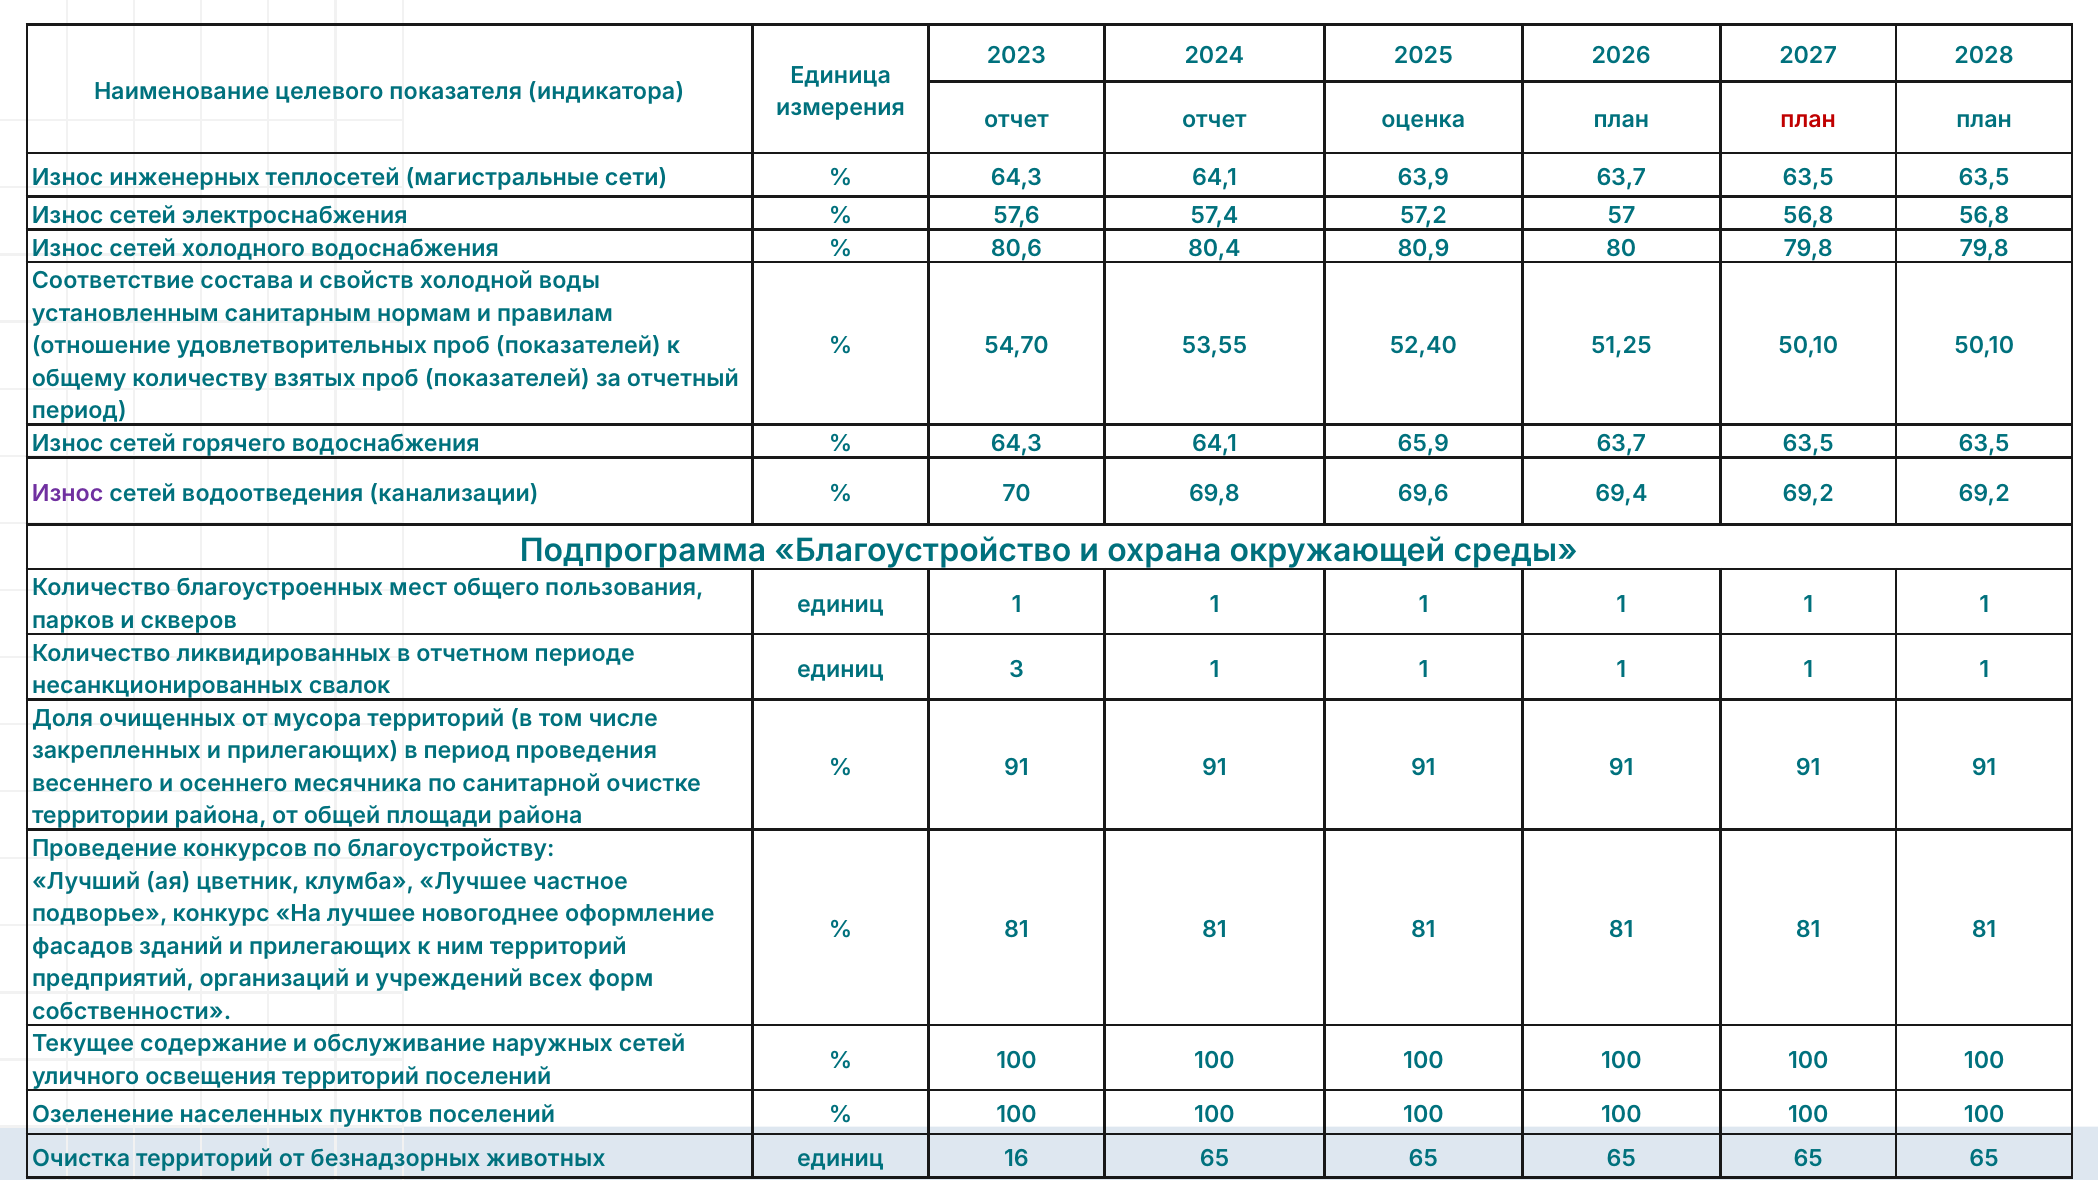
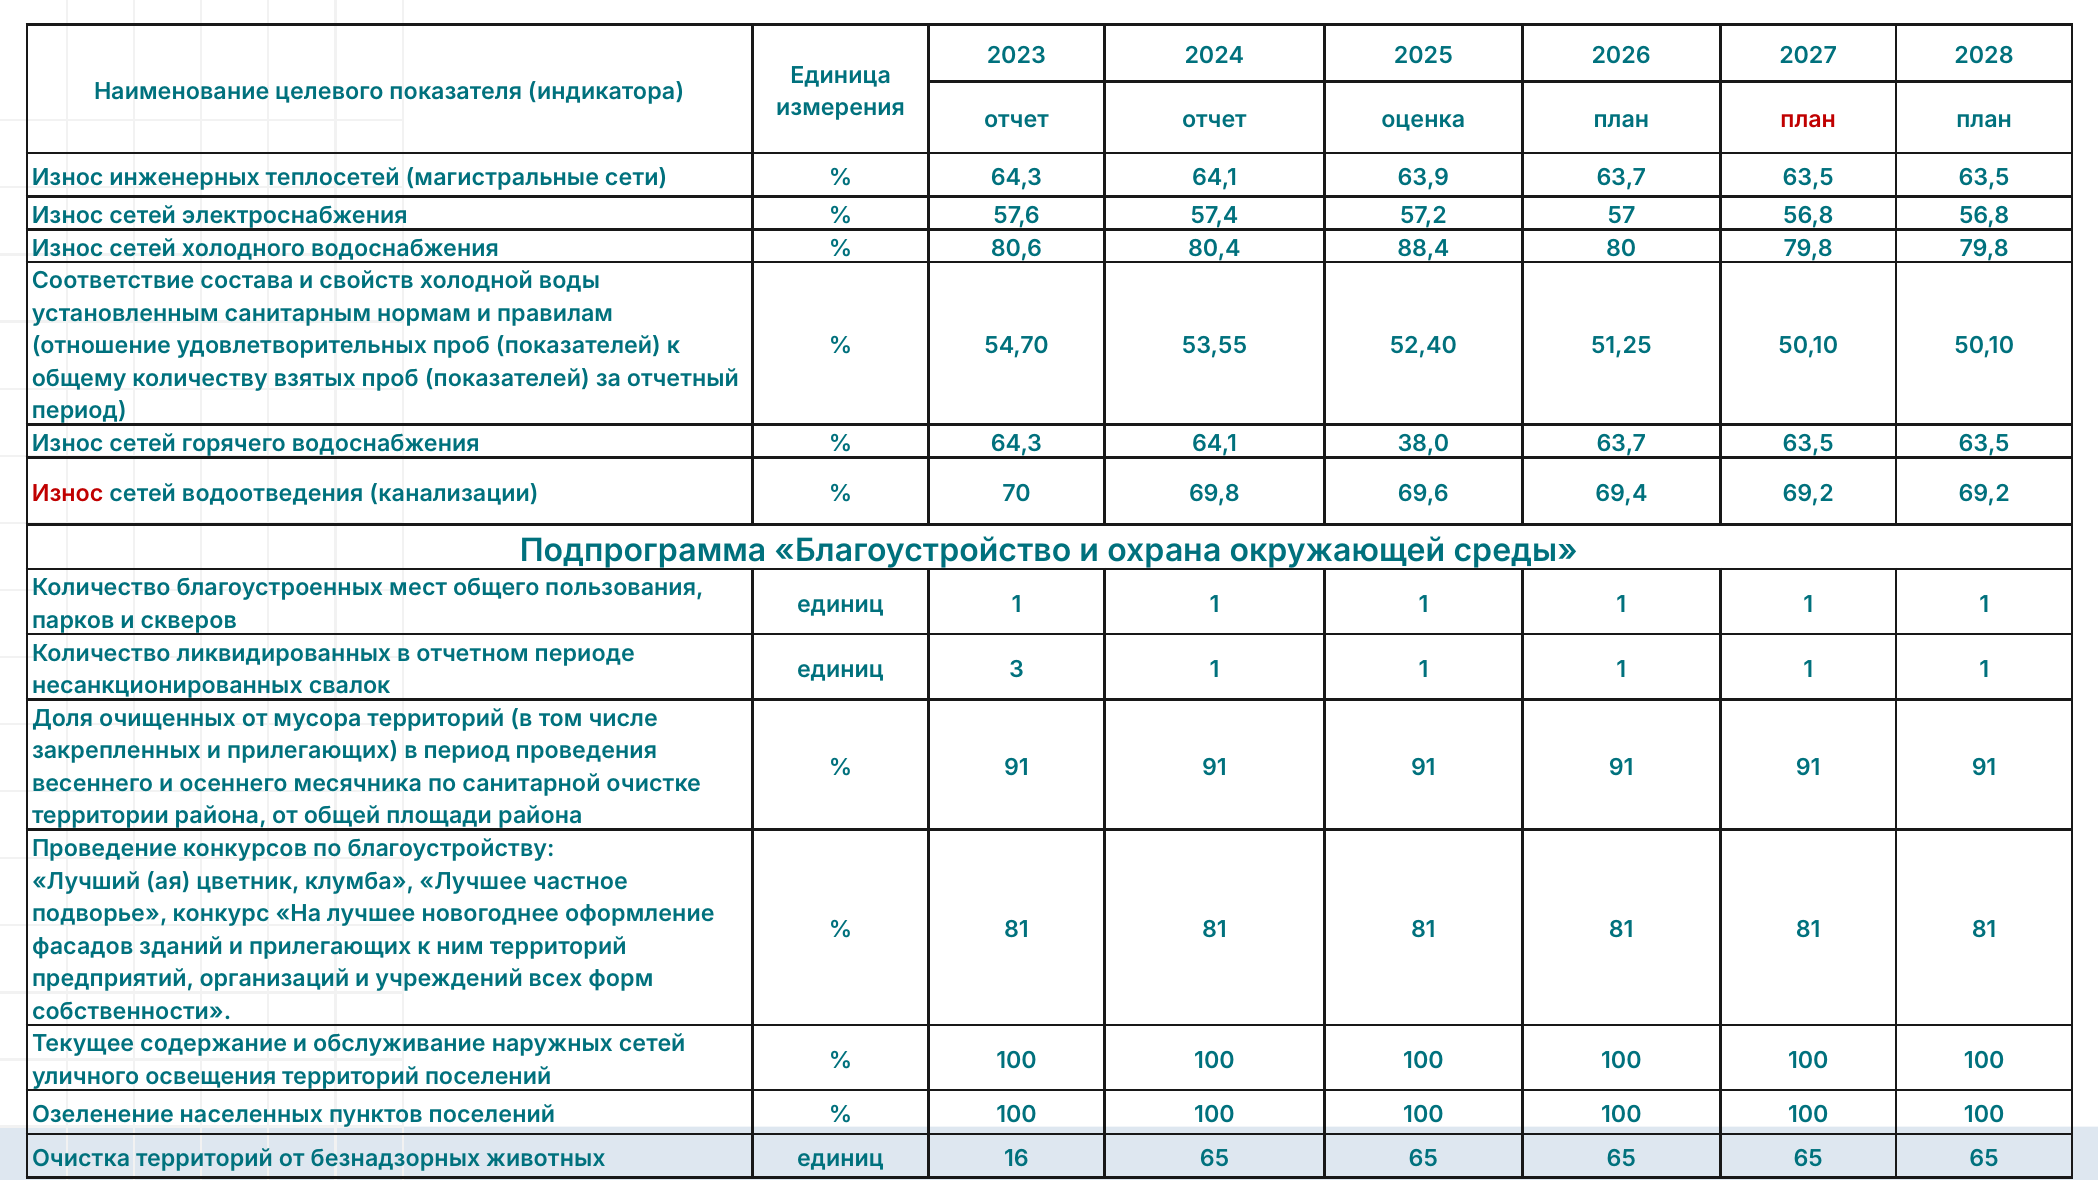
80,9: 80,9 -> 88,4
65,9: 65,9 -> 38,0
Износ at (68, 494) colour: purple -> red
